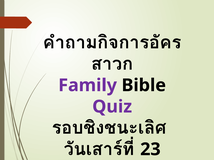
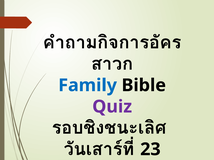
Family colour: purple -> blue
